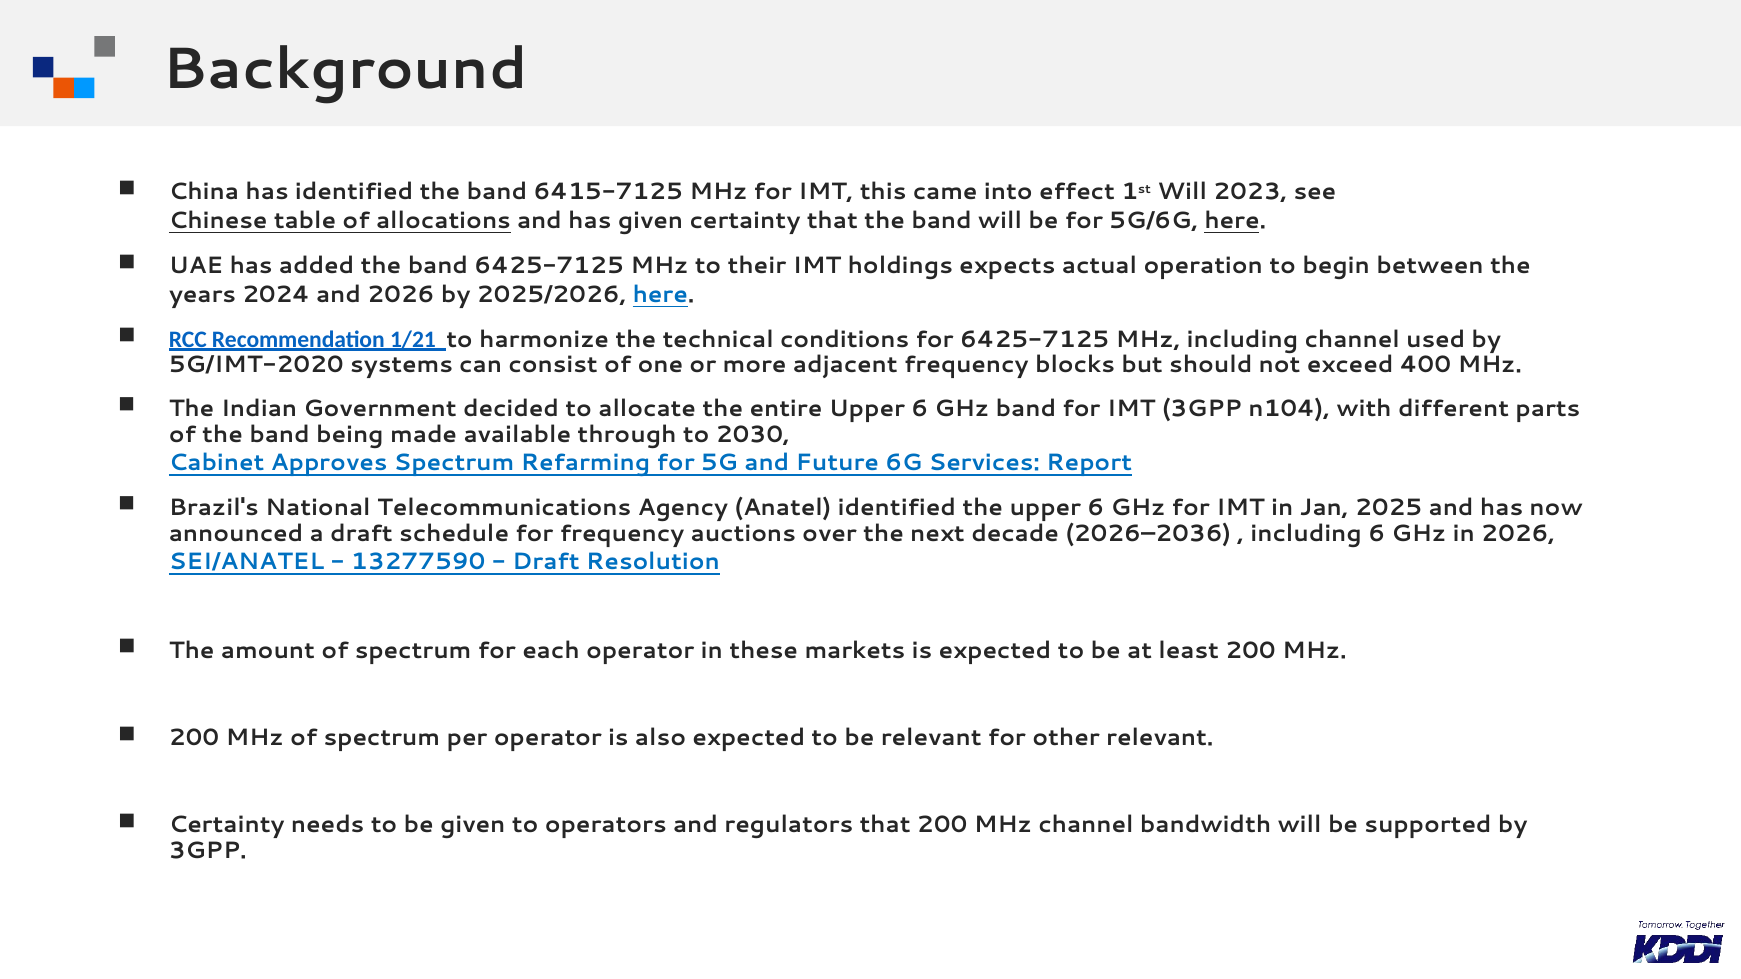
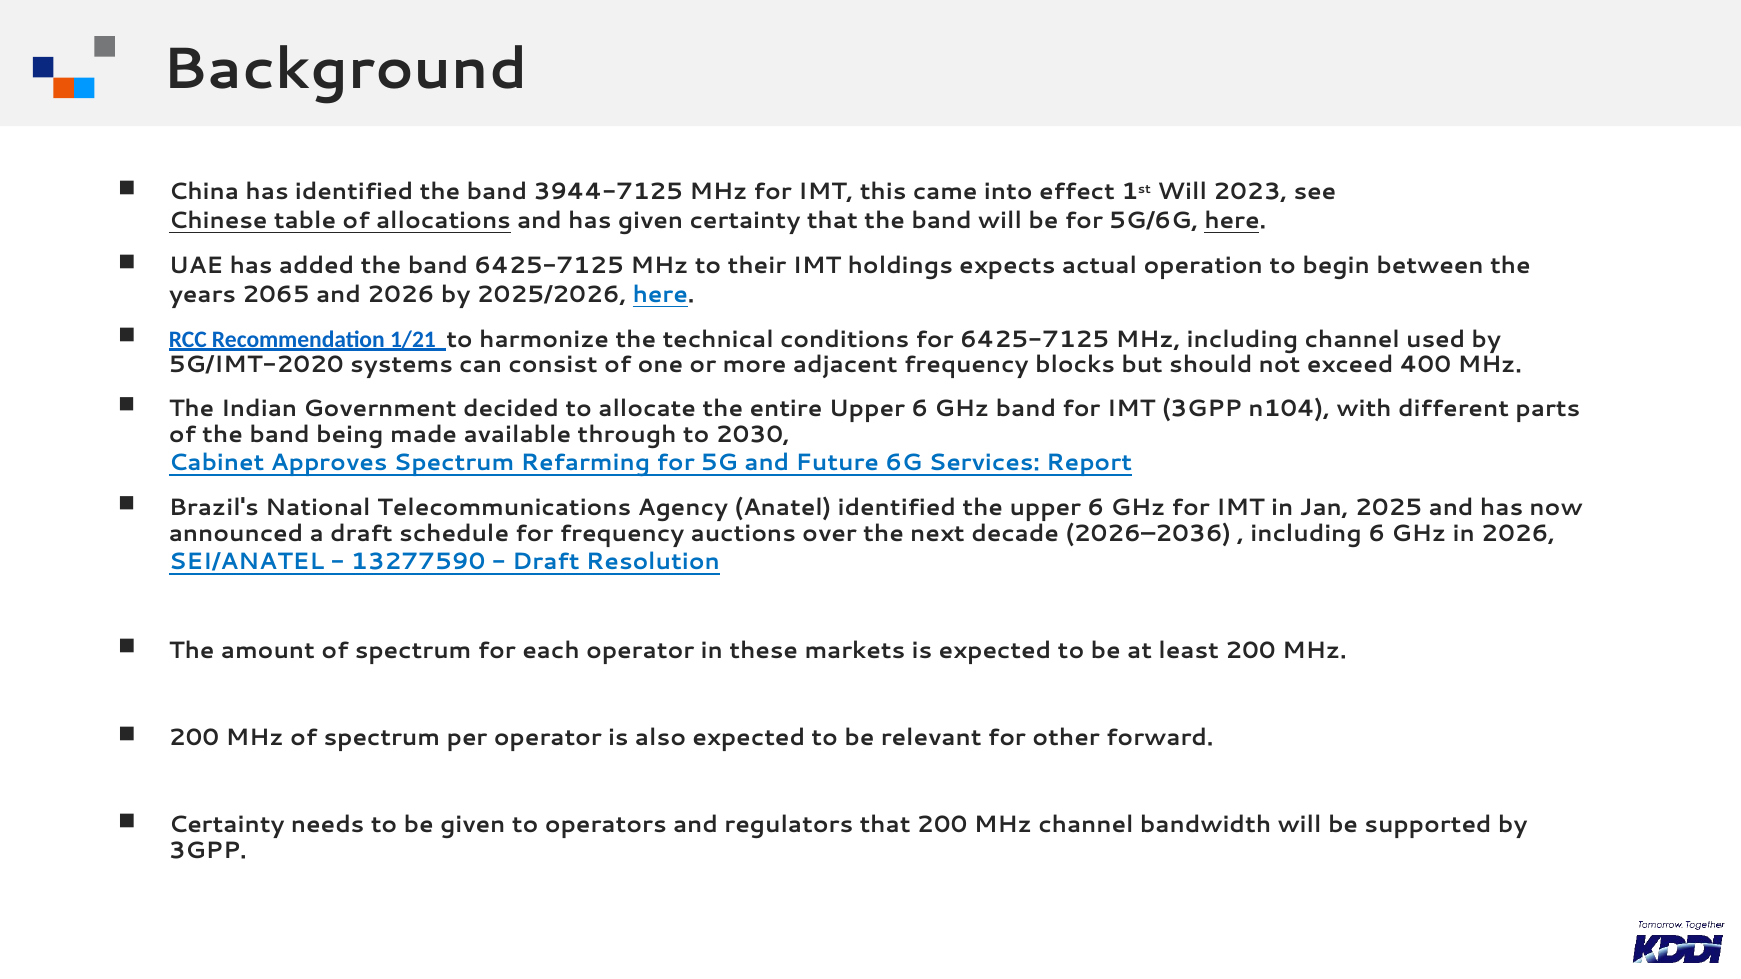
6415-7125: 6415-7125 -> 3944-7125
2024: 2024 -> 2065
other relevant: relevant -> forward
